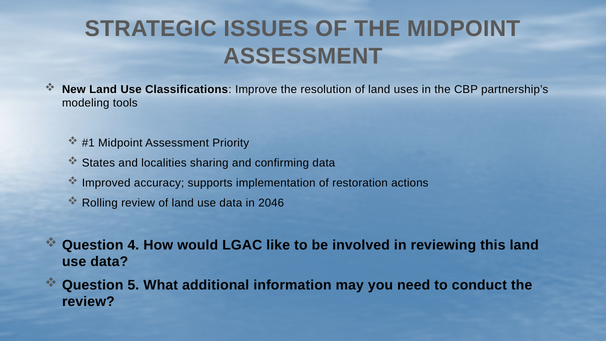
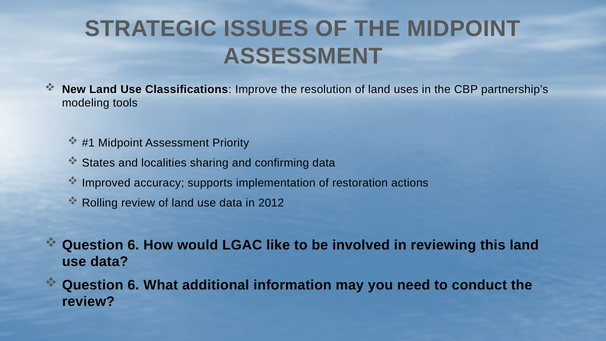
2046: 2046 -> 2012
4 at (133, 245): 4 -> 6
5 at (133, 285): 5 -> 6
